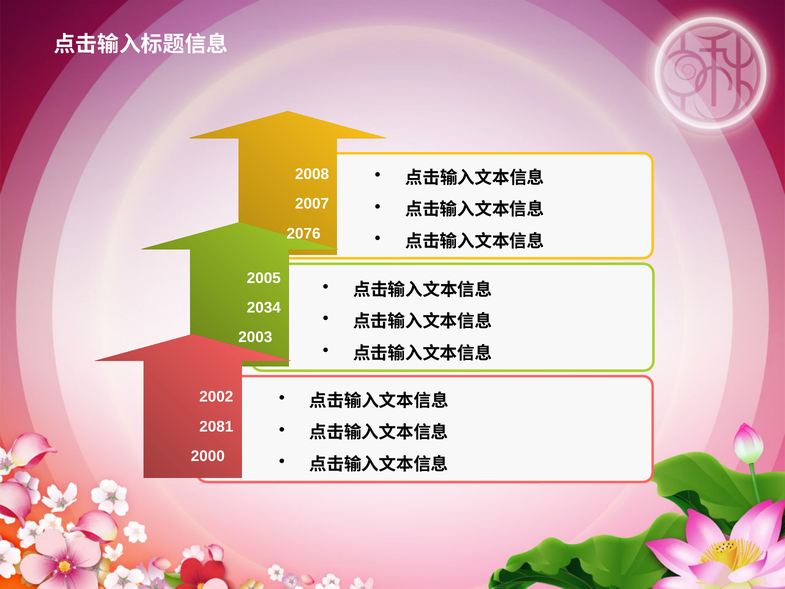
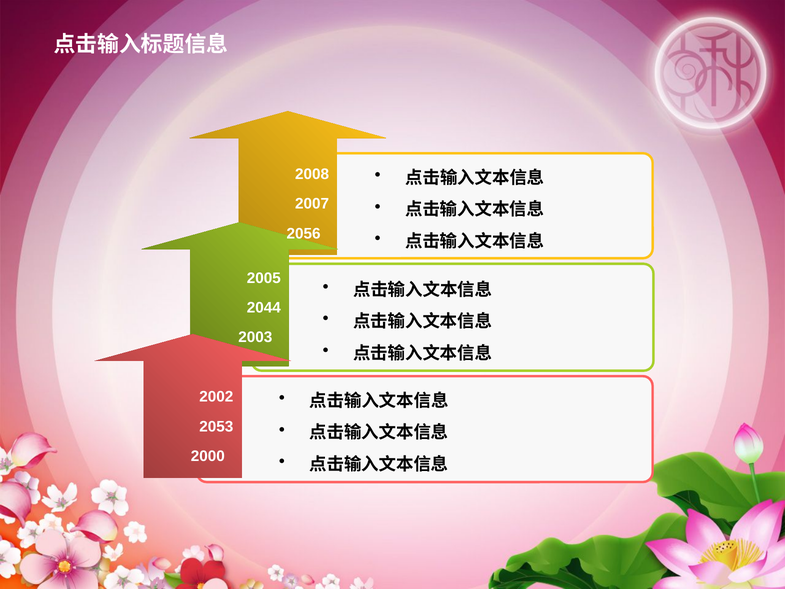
2076: 2076 -> 2056
2034: 2034 -> 2044
2081: 2081 -> 2053
